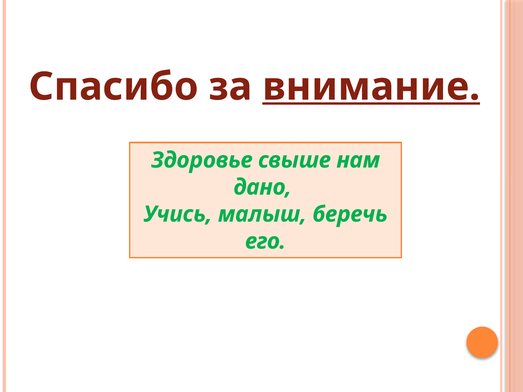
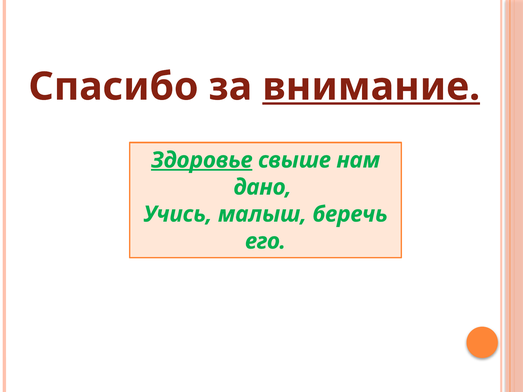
Здоровье underline: none -> present
